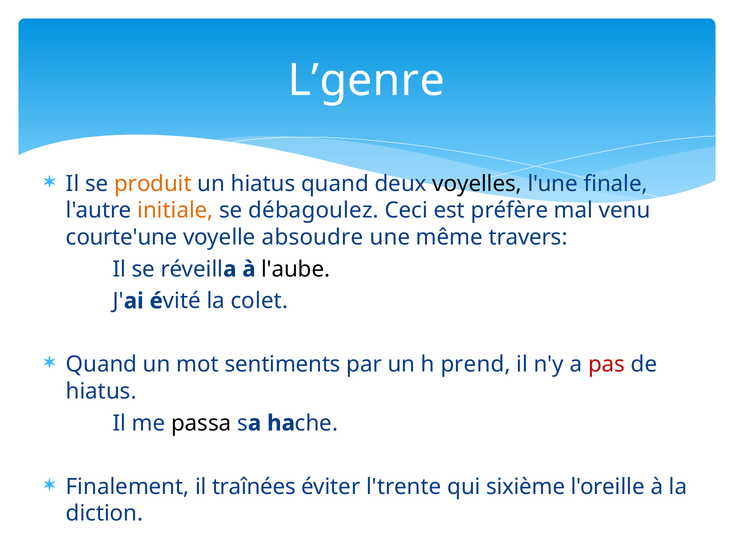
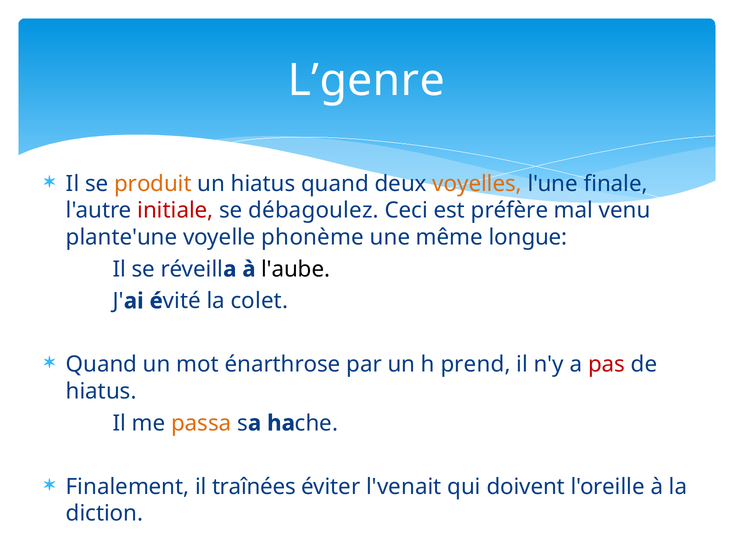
voyelles colour: black -> orange
initiale colour: orange -> red
courte'une: courte'une -> plante'une
absoudre: absoudre -> phonème
travers: travers -> longue
sentiments: sentiments -> énarthrose
passa colour: black -> orange
l'trente: l'trente -> l'venait
sixième: sixième -> doivent
